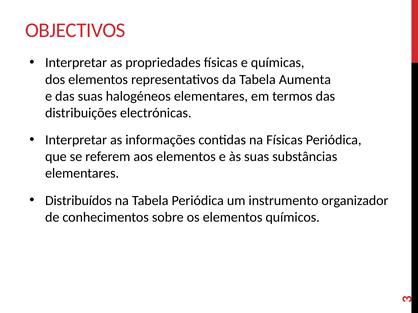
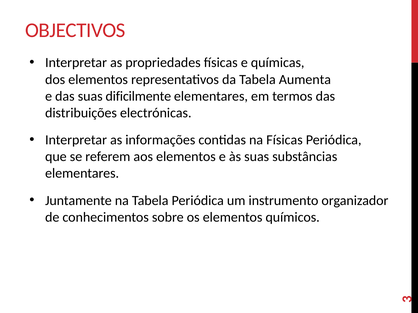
halogéneos: halogéneos -> dificilmente
Distribuídos: Distribuídos -> Juntamente
